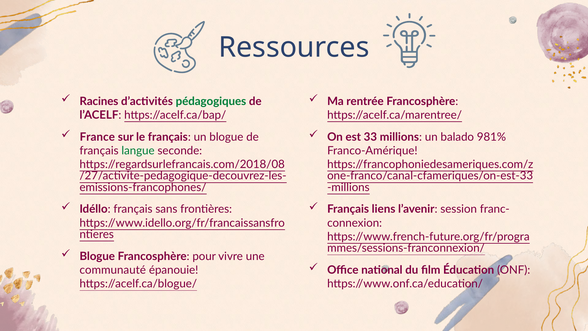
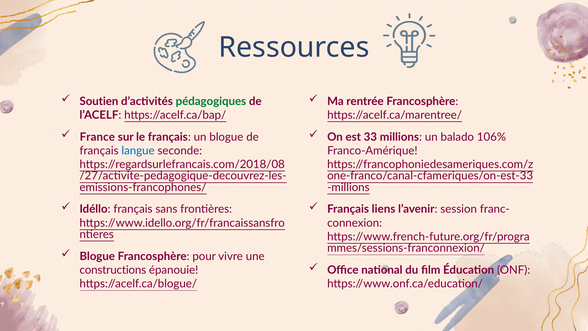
Racines: Racines -> Soutien
981%: 981% -> 106%
langue colour: green -> blue
communauté: communauté -> constructions
